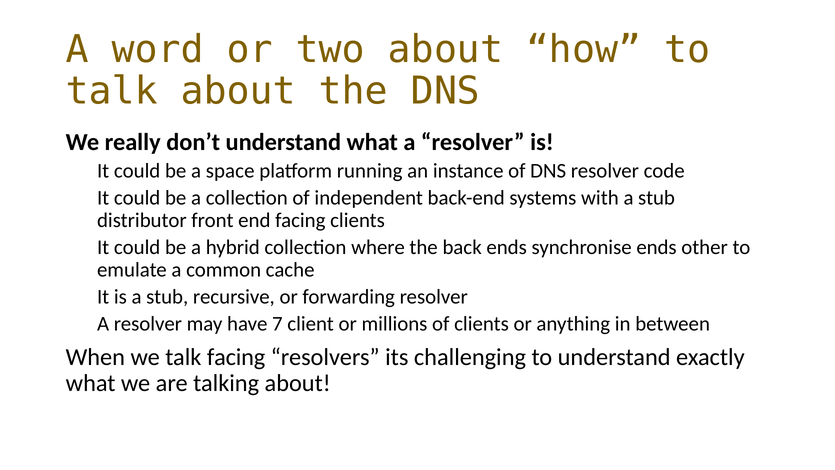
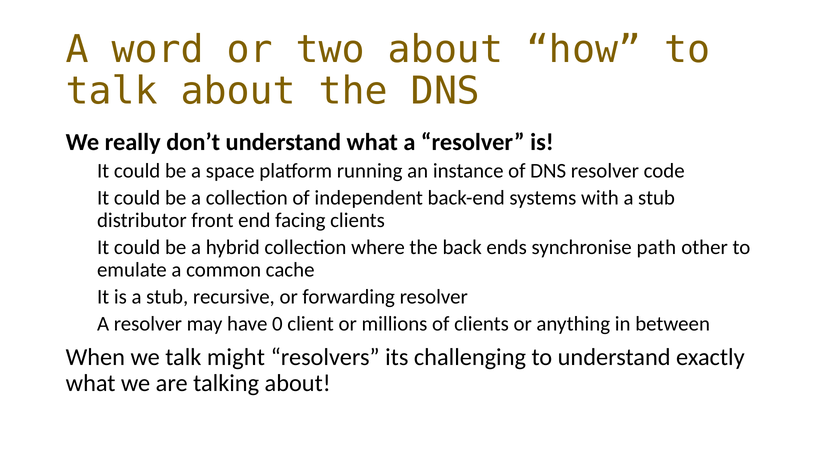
synchronise ends: ends -> path
7: 7 -> 0
talk facing: facing -> might
